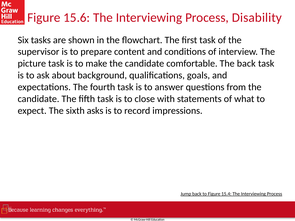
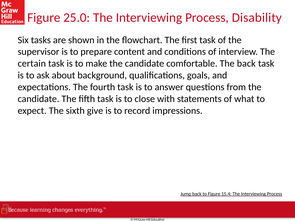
15.6: 15.6 -> 25.0
picture: picture -> certain
asks: asks -> give
